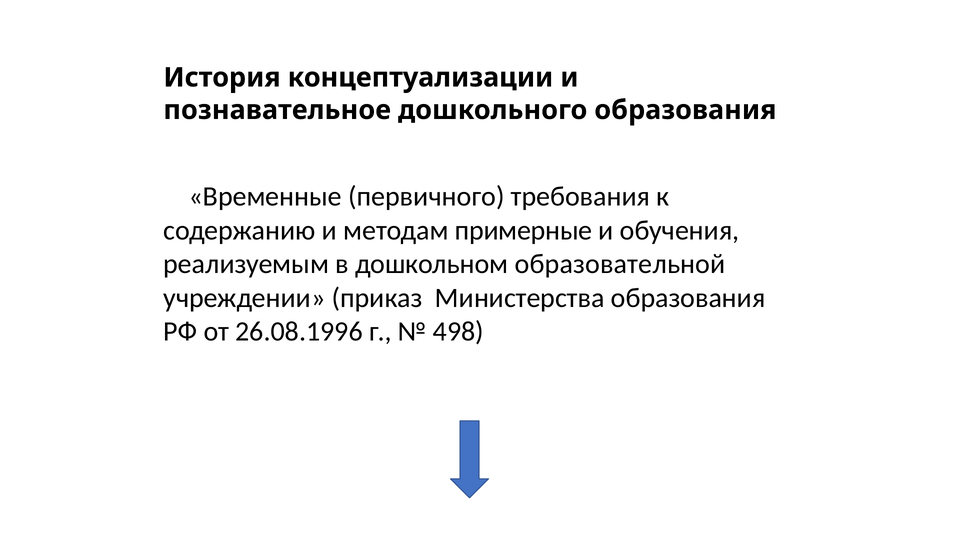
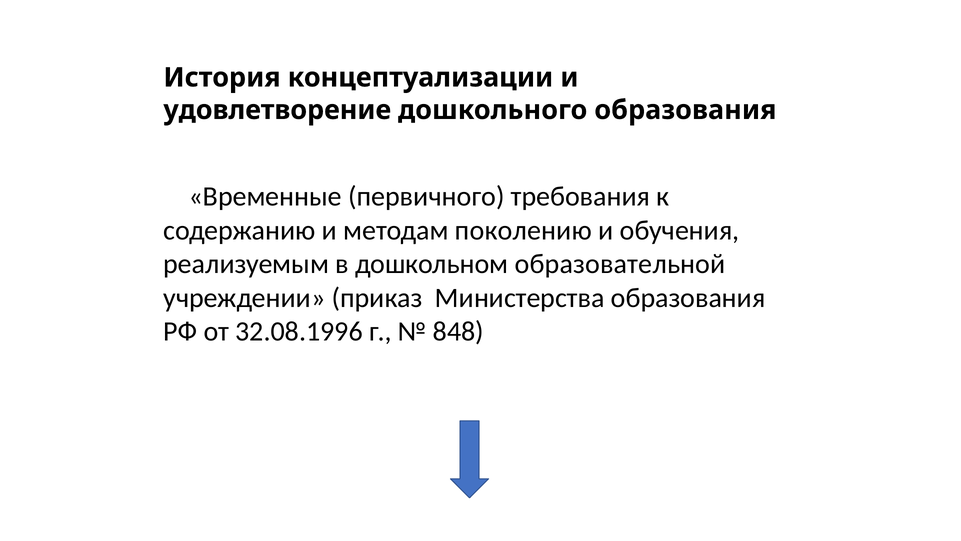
познавательное: познавательное -> удовлетворение
примерные: примерные -> поколению
26.08.1996: 26.08.1996 -> 32.08.1996
498: 498 -> 848
